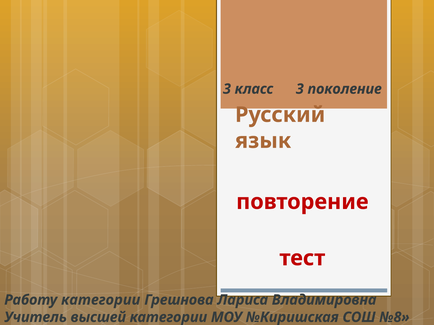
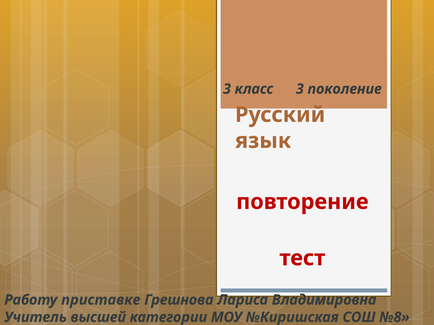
Работу категории: категории -> приставке
